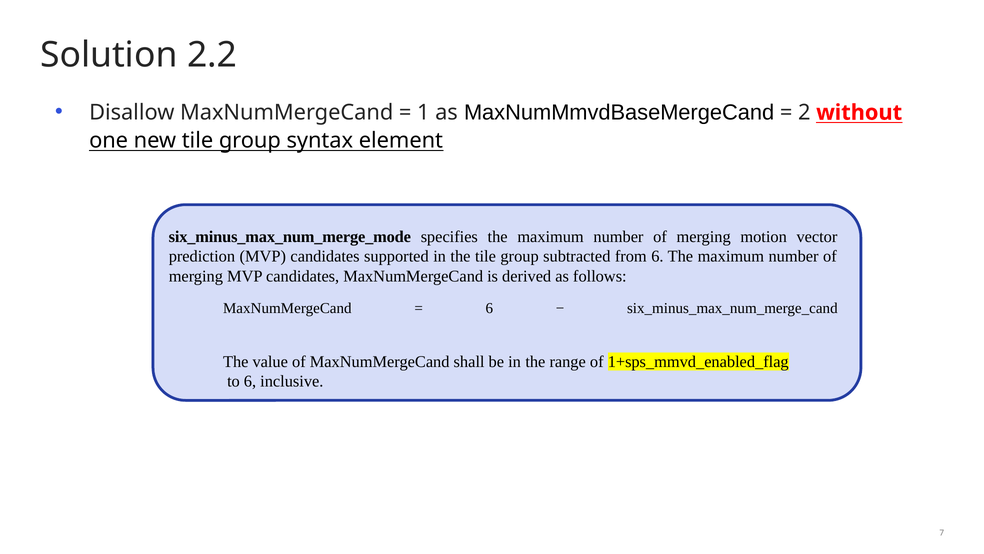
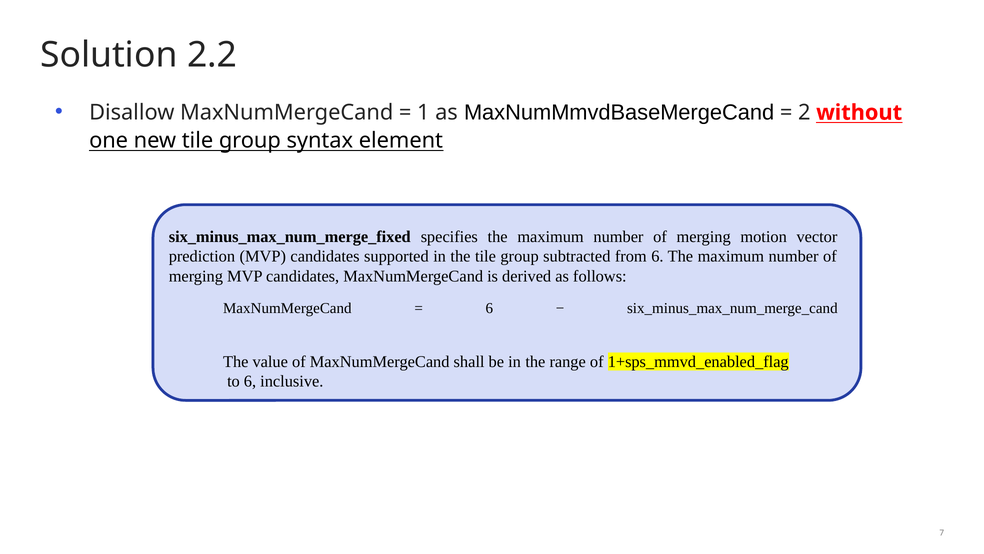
six_minus_max_num_merge_mode: six_minus_max_num_merge_mode -> six_minus_max_num_merge_fixed
